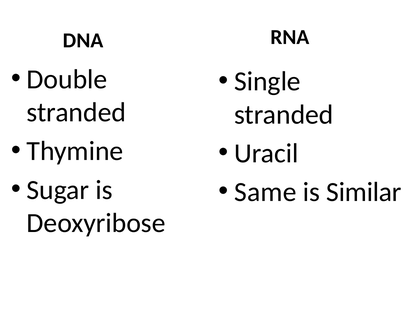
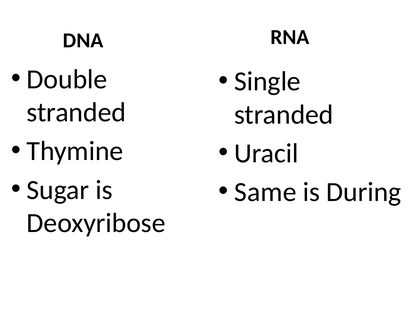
Similar: Similar -> During
